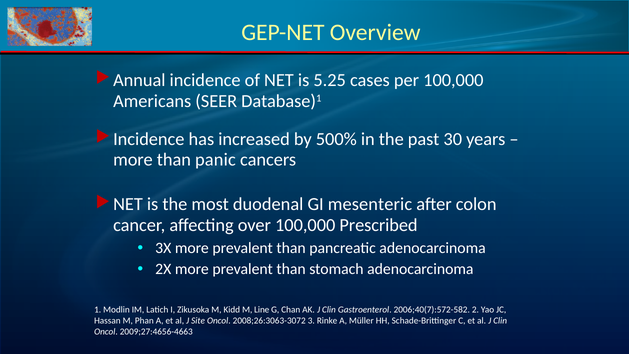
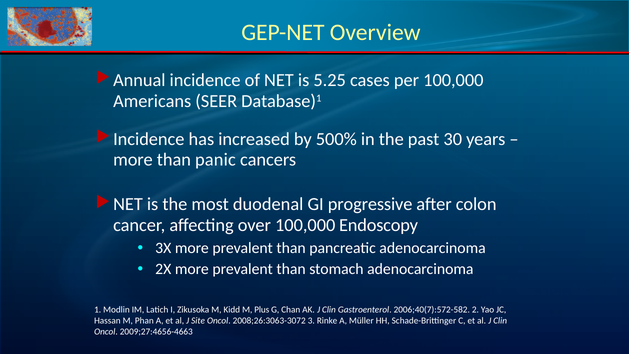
mesenteric: mesenteric -> progressive
Prescribed: Prescribed -> Endoscopy
Line: Line -> Plus
